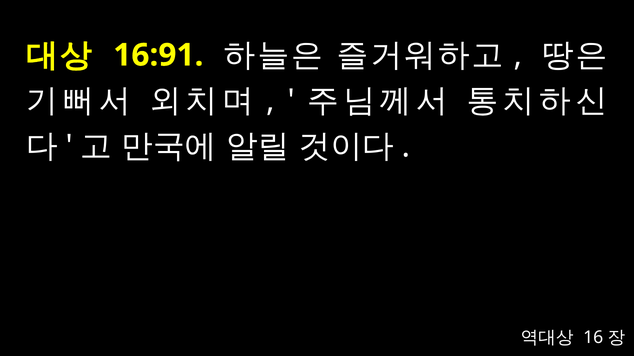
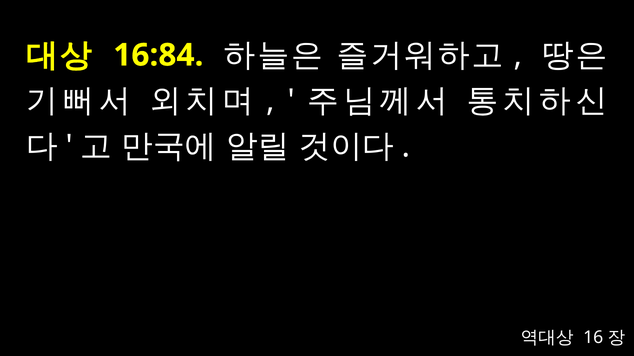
16:91: 16:91 -> 16:84
